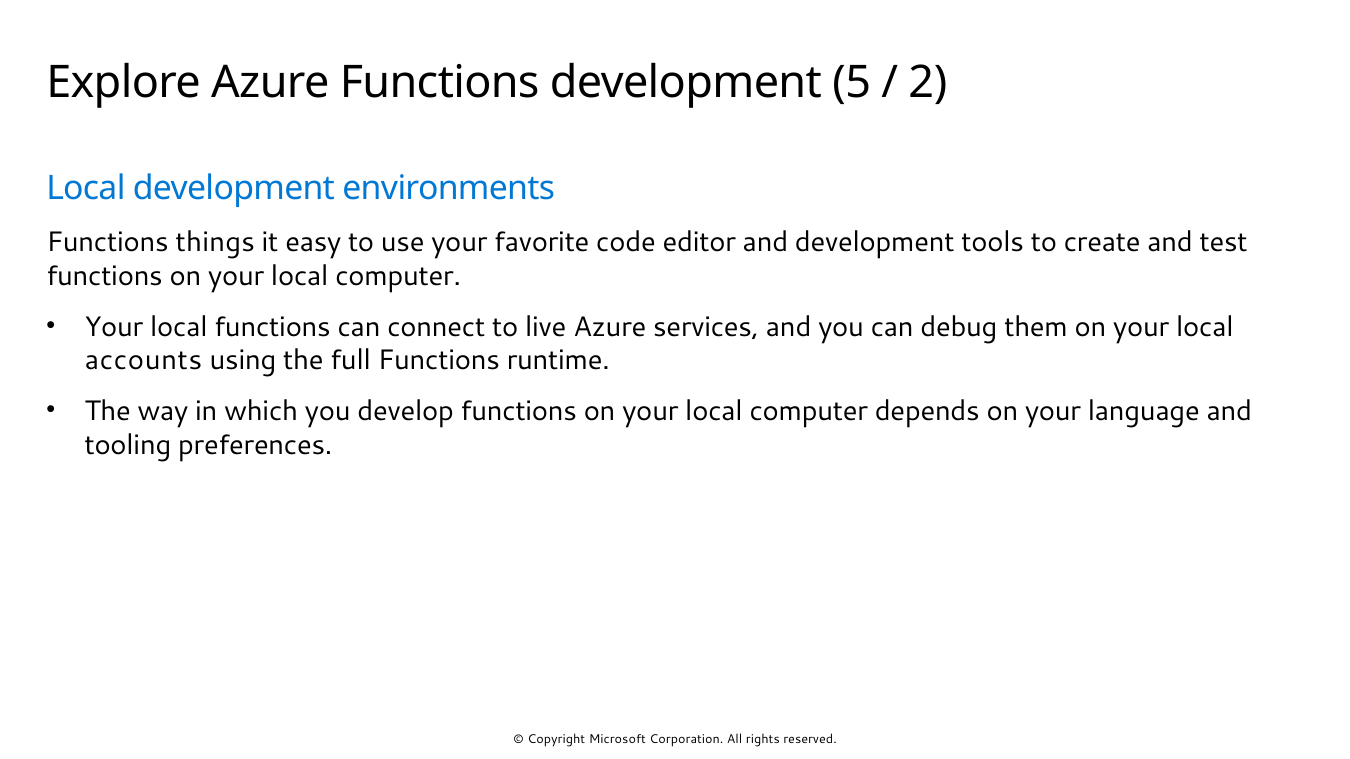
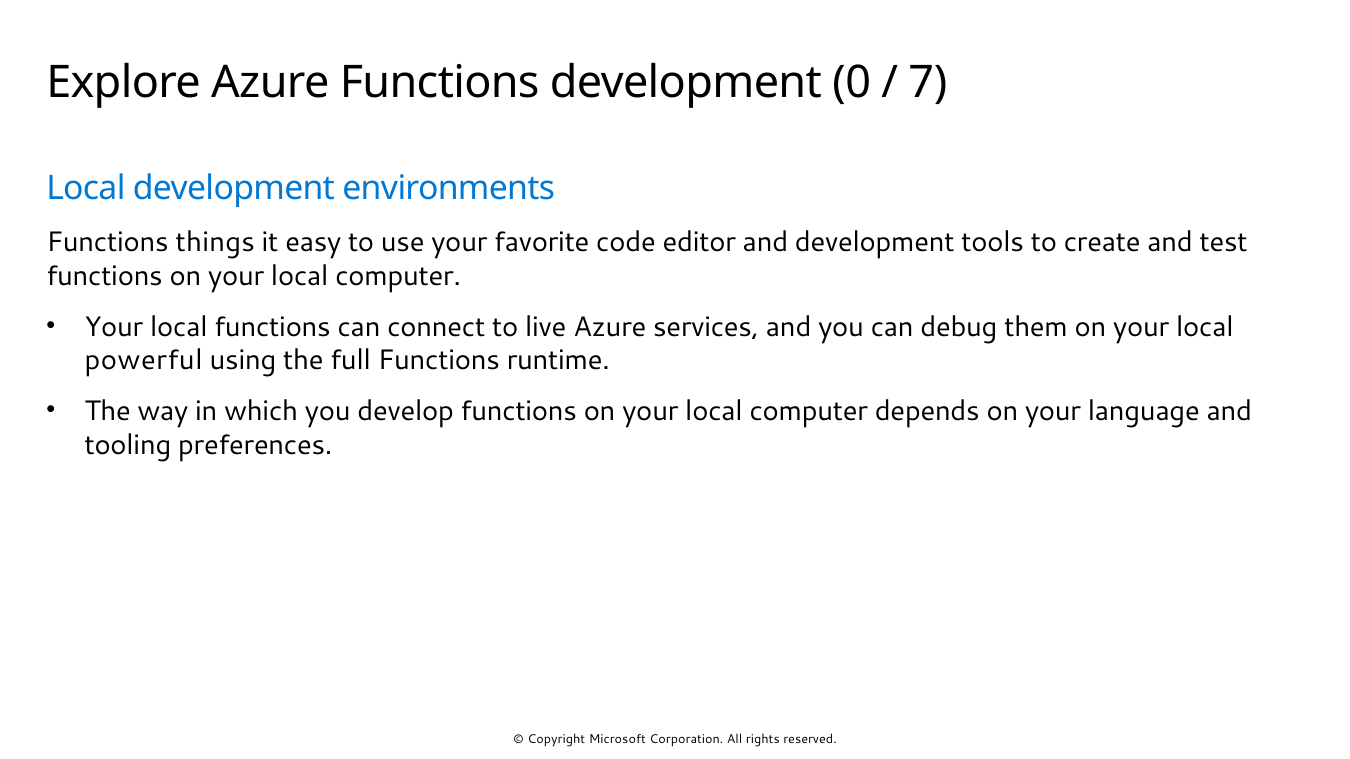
5: 5 -> 0
2: 2 -> 7
accounts: accounts -> powerful
